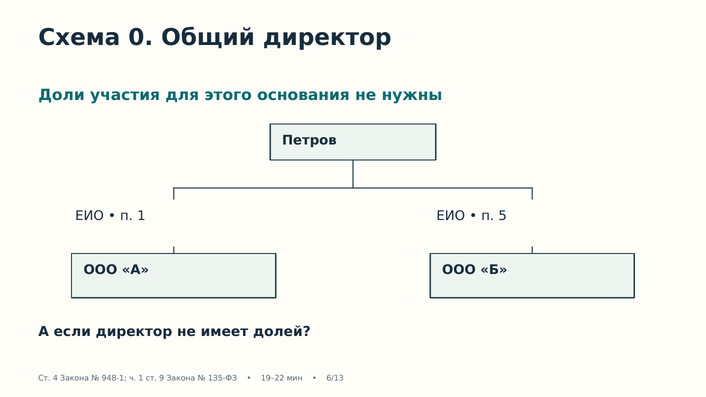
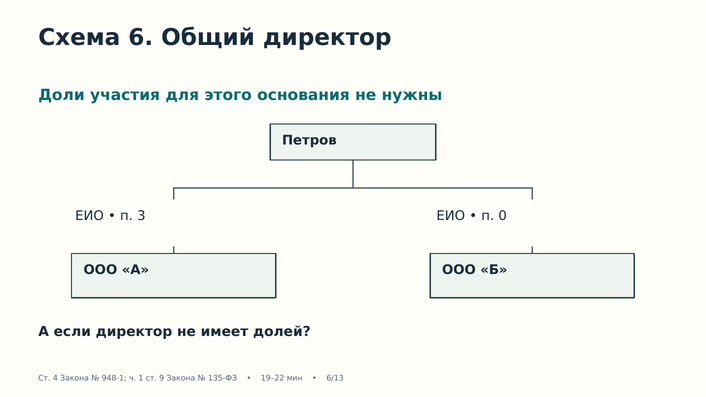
0: 0 -> 6
п 1: 1 -> 3
5: 5 -> 0
